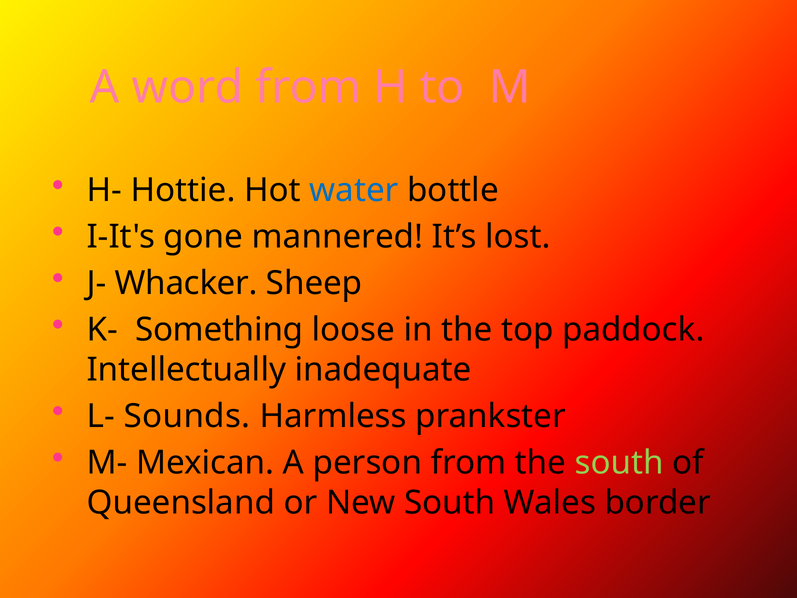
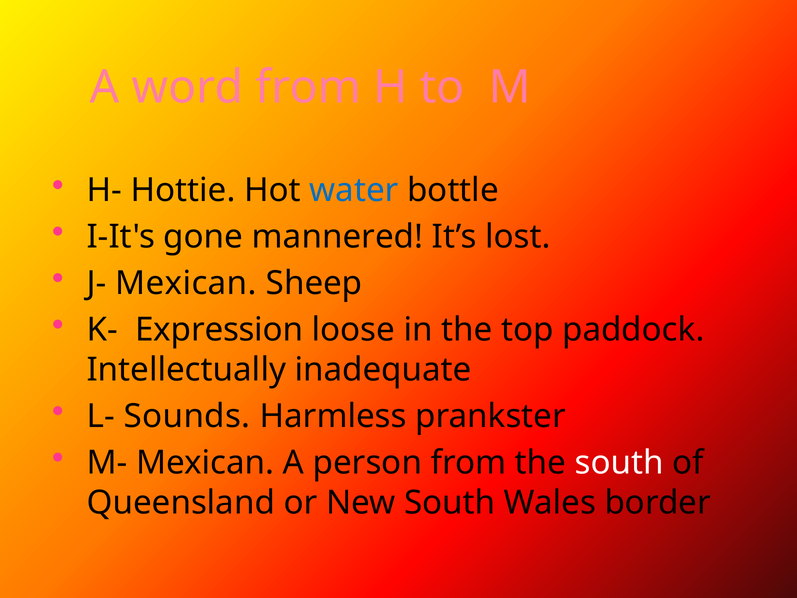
J- Whacker: Whacker -> Mexican
Something: Something -> Expression
south at (619, 463) colour: light green -> white
